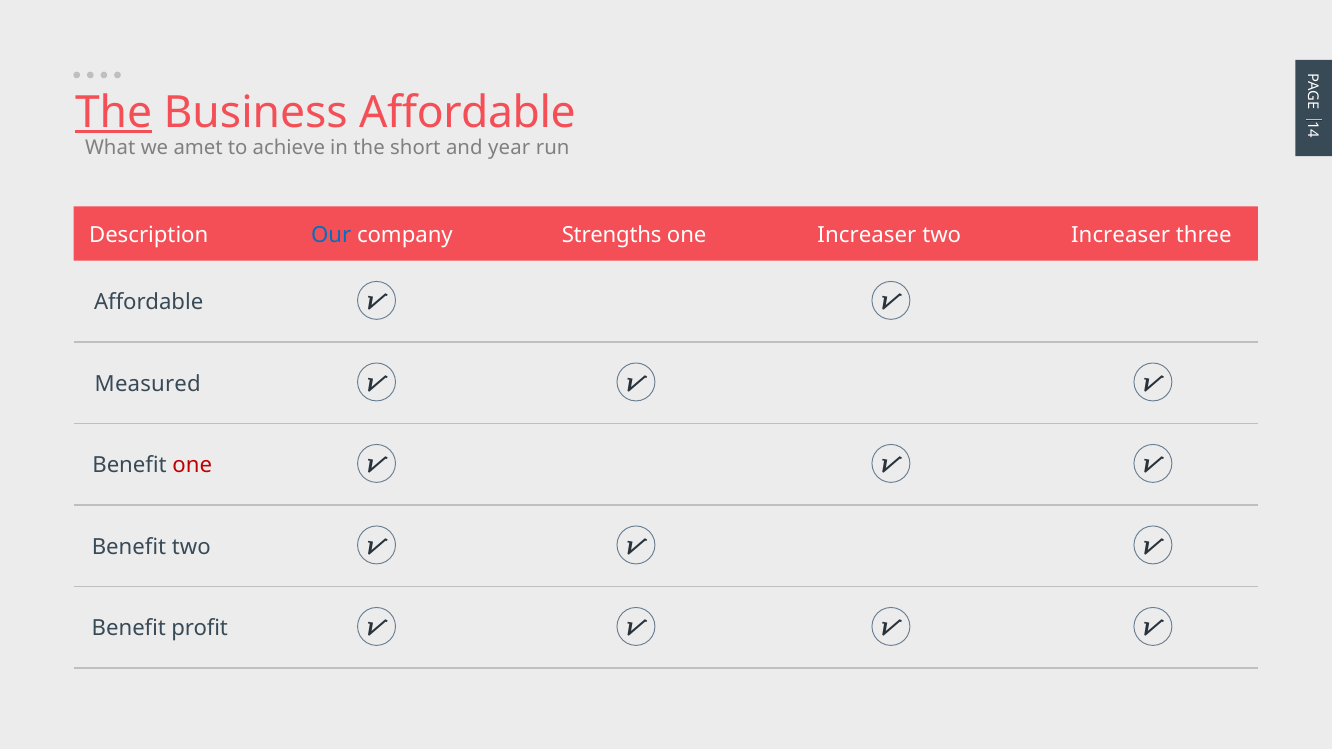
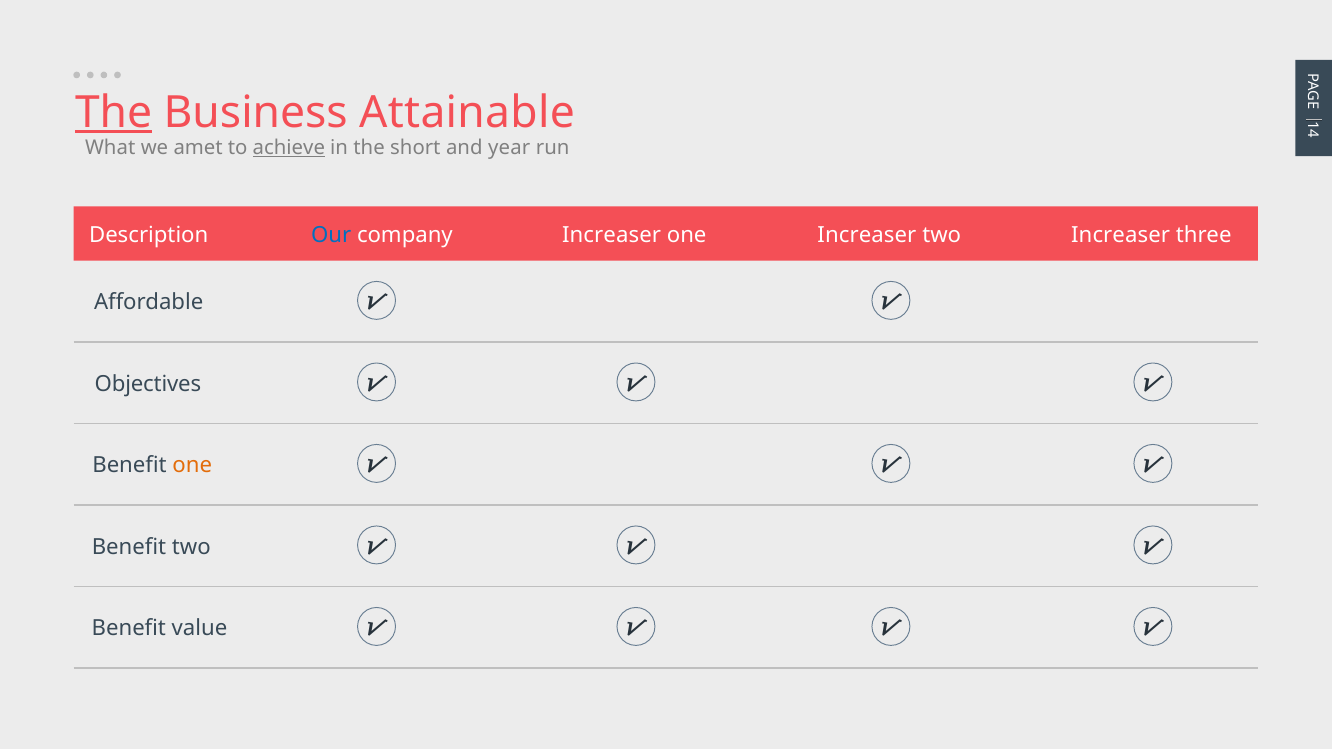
Business Affordable: Affordable -> Attainable
achieve underline: none -> present
company Strengths: Strengths -> Increaser
Measured: Measured -> Objectives
one at (192, 466) colour: red -> orange
profit: profit -> value
